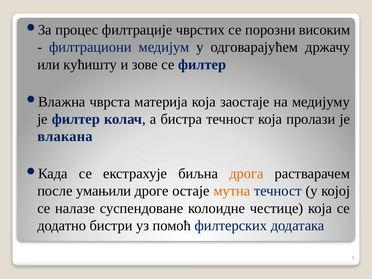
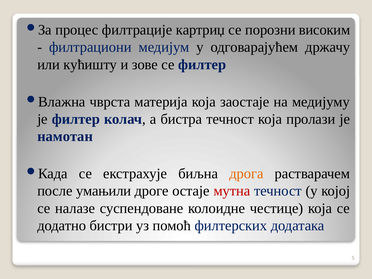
чврстих: чврстих -> картриџ
влакана: влакана -> намотан
мутна colour: orange -> red
